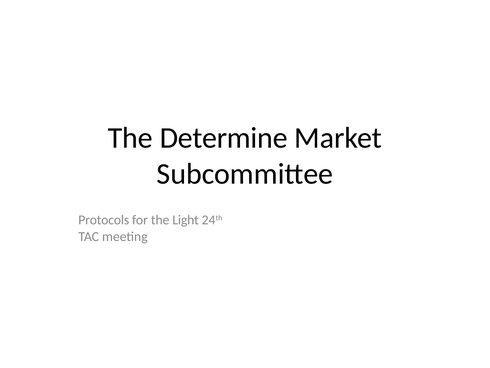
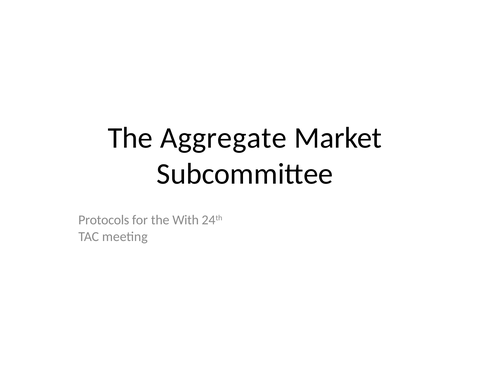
Determine: Determine -> Aggregate
Light: Light -> With
